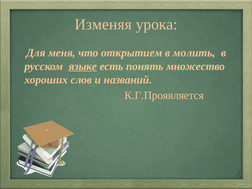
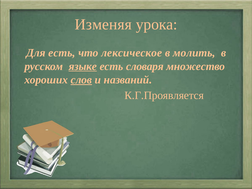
Для меня: меня -> есть
открытием: открытием -> лексическое
понять: понять -> словаря
слов underline: none -> present
